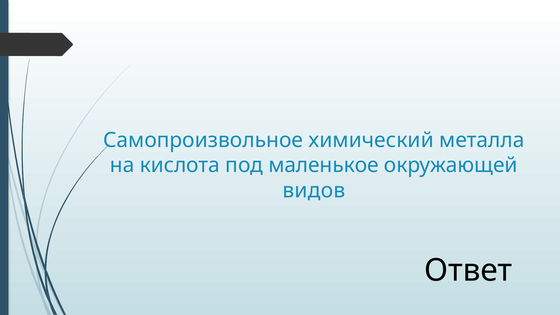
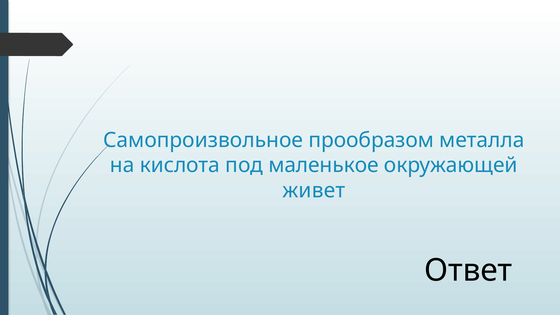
химический: химический -> прообразом
видов: видов -> живет
